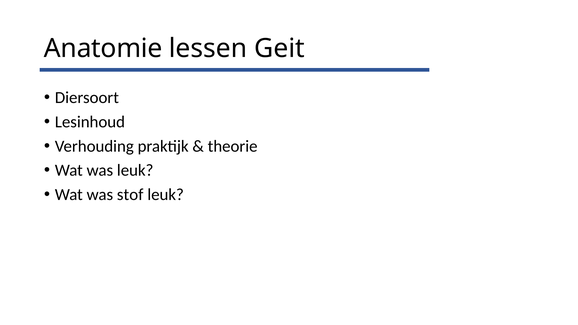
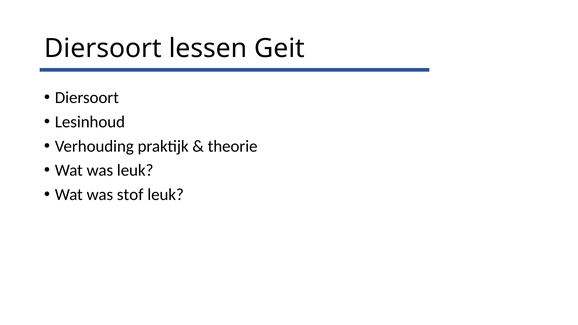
Anatomie at (103, 49): Anatomie -> Diersoort
